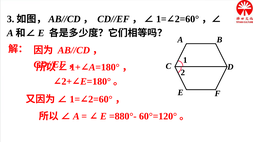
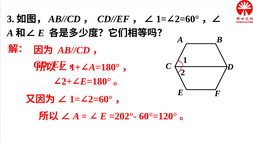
=880°-: =880°- -> =202°-
